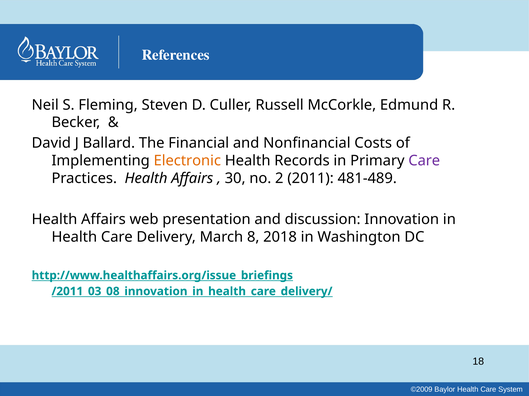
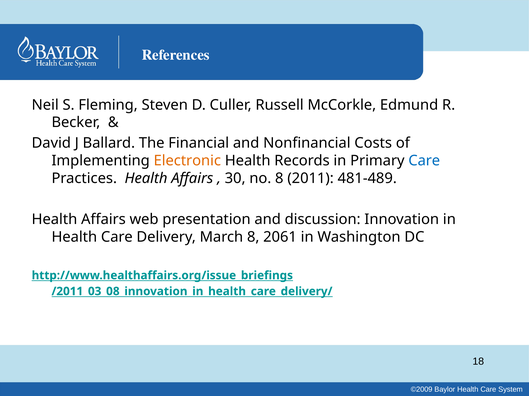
Care at (424, 161) colour: purple -> blue
no 2: 2 -> 8
2018: 2018 -> 2061
